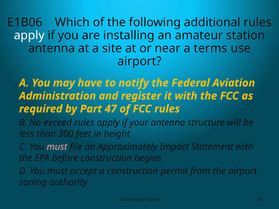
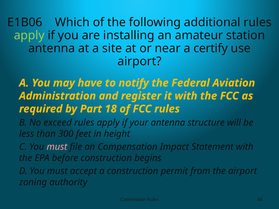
apply at (29, 35) colour: white -> light green
terms: terms -> certify
47: 47 -> 18
Approximately: Approximately -> Compensation
